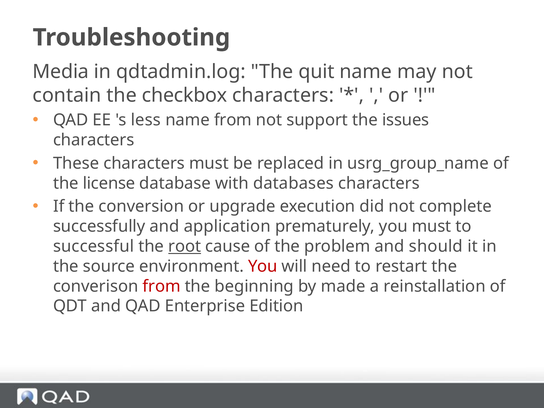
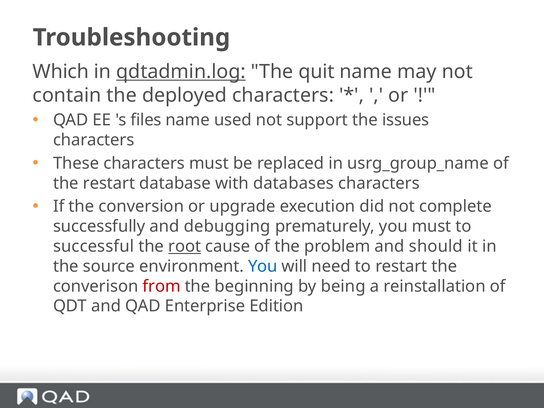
Media: Media -> Which
qdtadmin.log underline: none -> present
checkbox: checkbox -> deployed
less: less -> files
name from: from -> used
the license: license -> restart
application: application -> debugging
You at (263, 266) colour: red -> blue
made: made -> being
